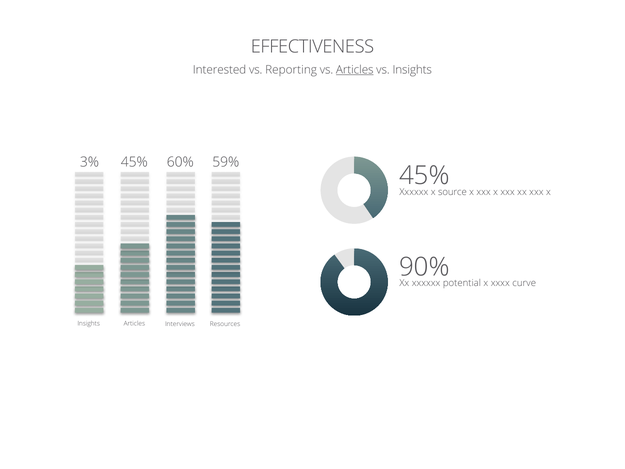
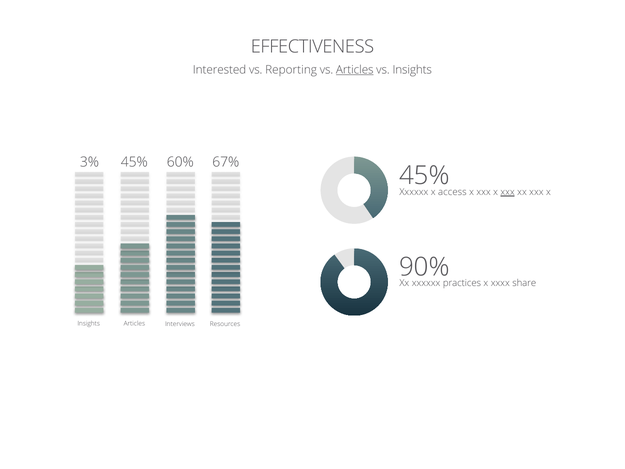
59%: 59% -> 67%
source: source -> access
xxx at (508, 192) underline: none -> present
potential: potential -> practices
curve: curve -> share
